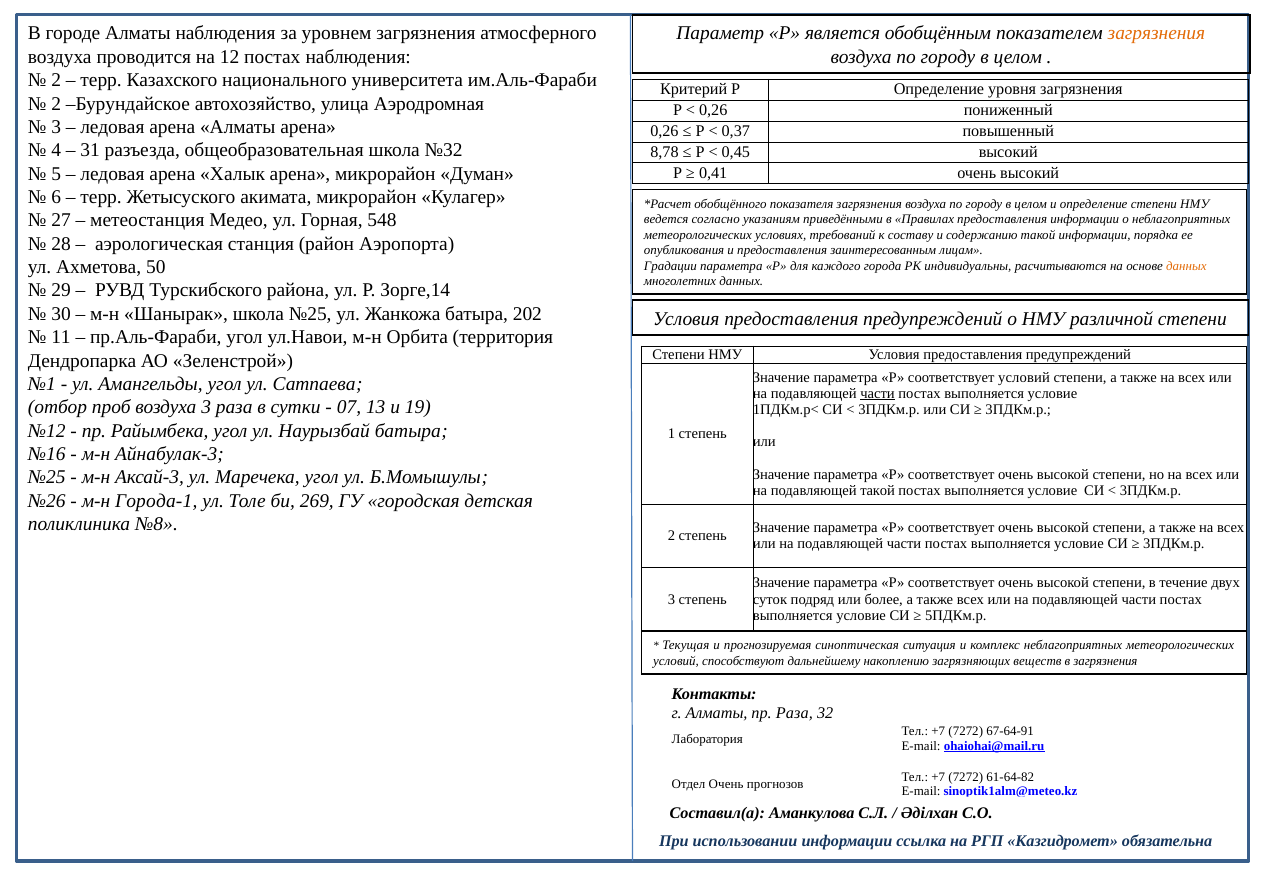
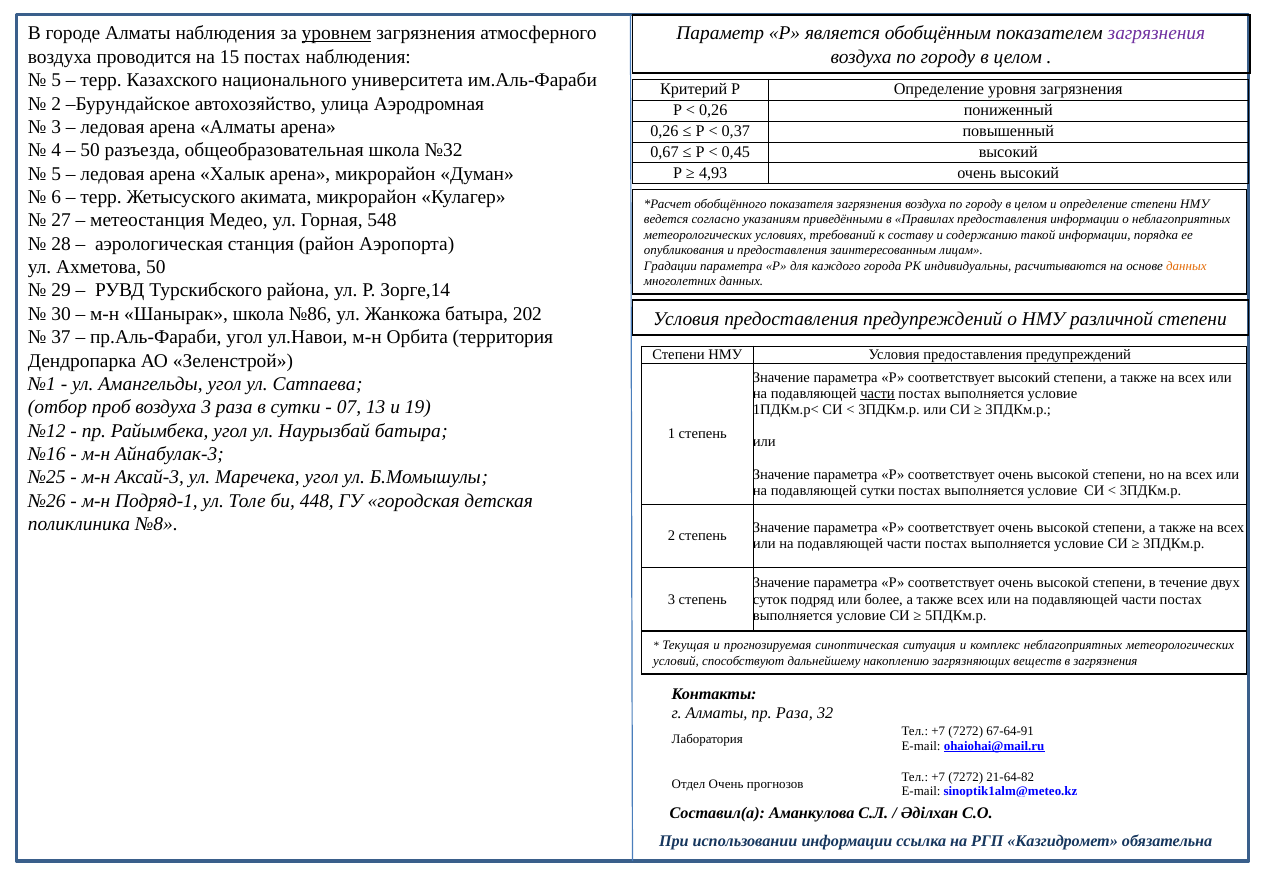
уровнем underline: none -> present
загрязнения at (1156, 34) colour: orange -> purple
12: 12 -> 15
2 at (56, 80): 2 -> 5
31 at (90, 150): 31 -> 50
8,78: 8,78 -> 0,67
0,41: 0,41 -> 4,93
школа №25: №25 -> №86
11: 11 -> 37
соответствует условий: условий -> высокий
подавляющей такой: такой -> сутки
Города-1: Города-1 -> Подряд-1
269: 269 -> 448
61-64-82: 61-64-82 -> 21-64-82
